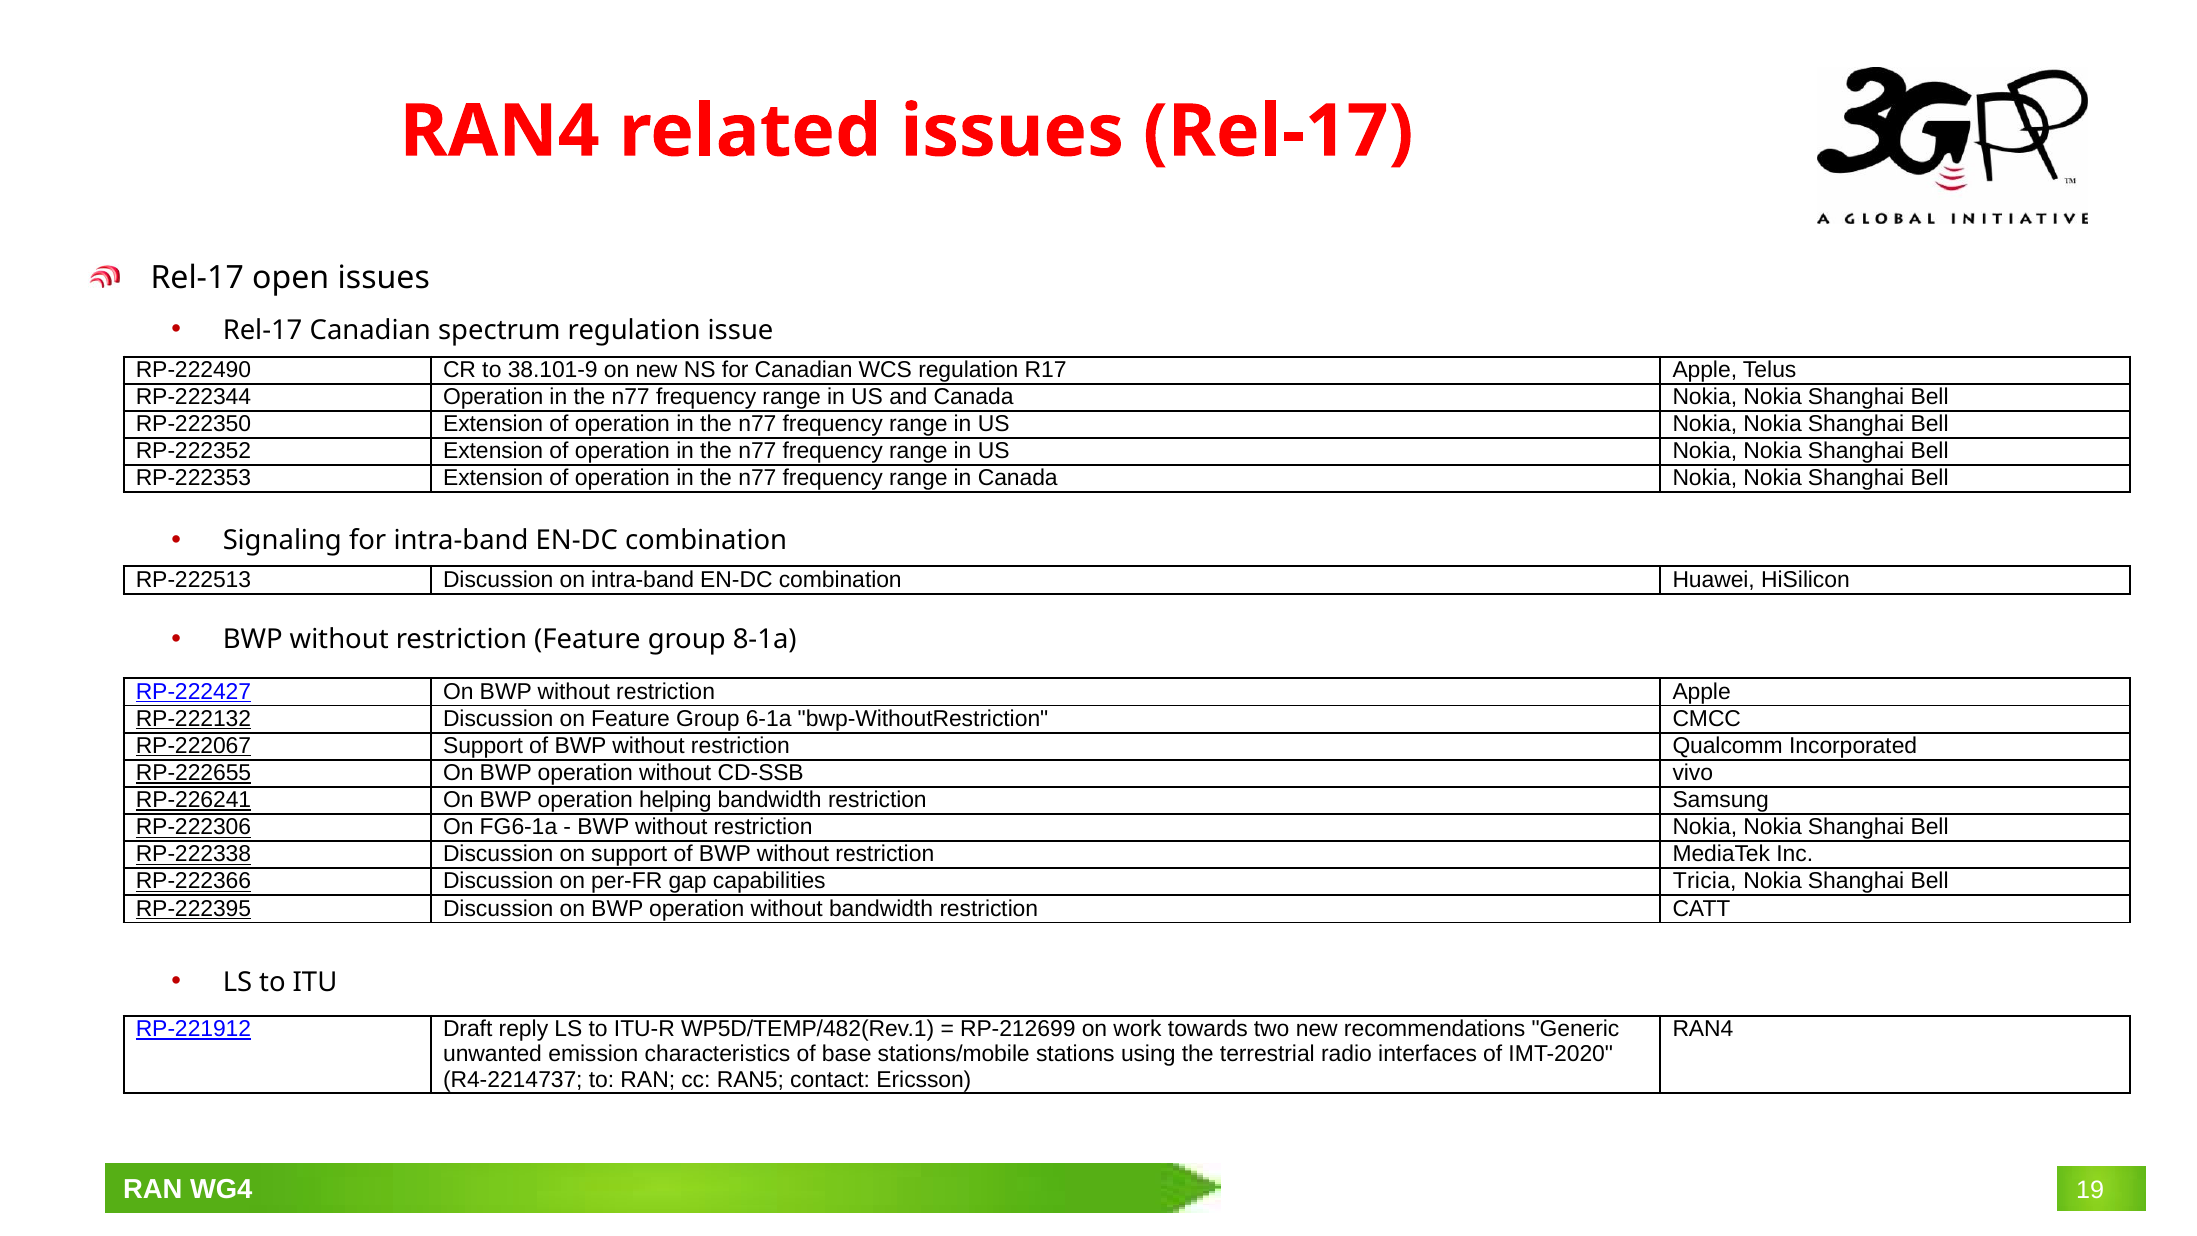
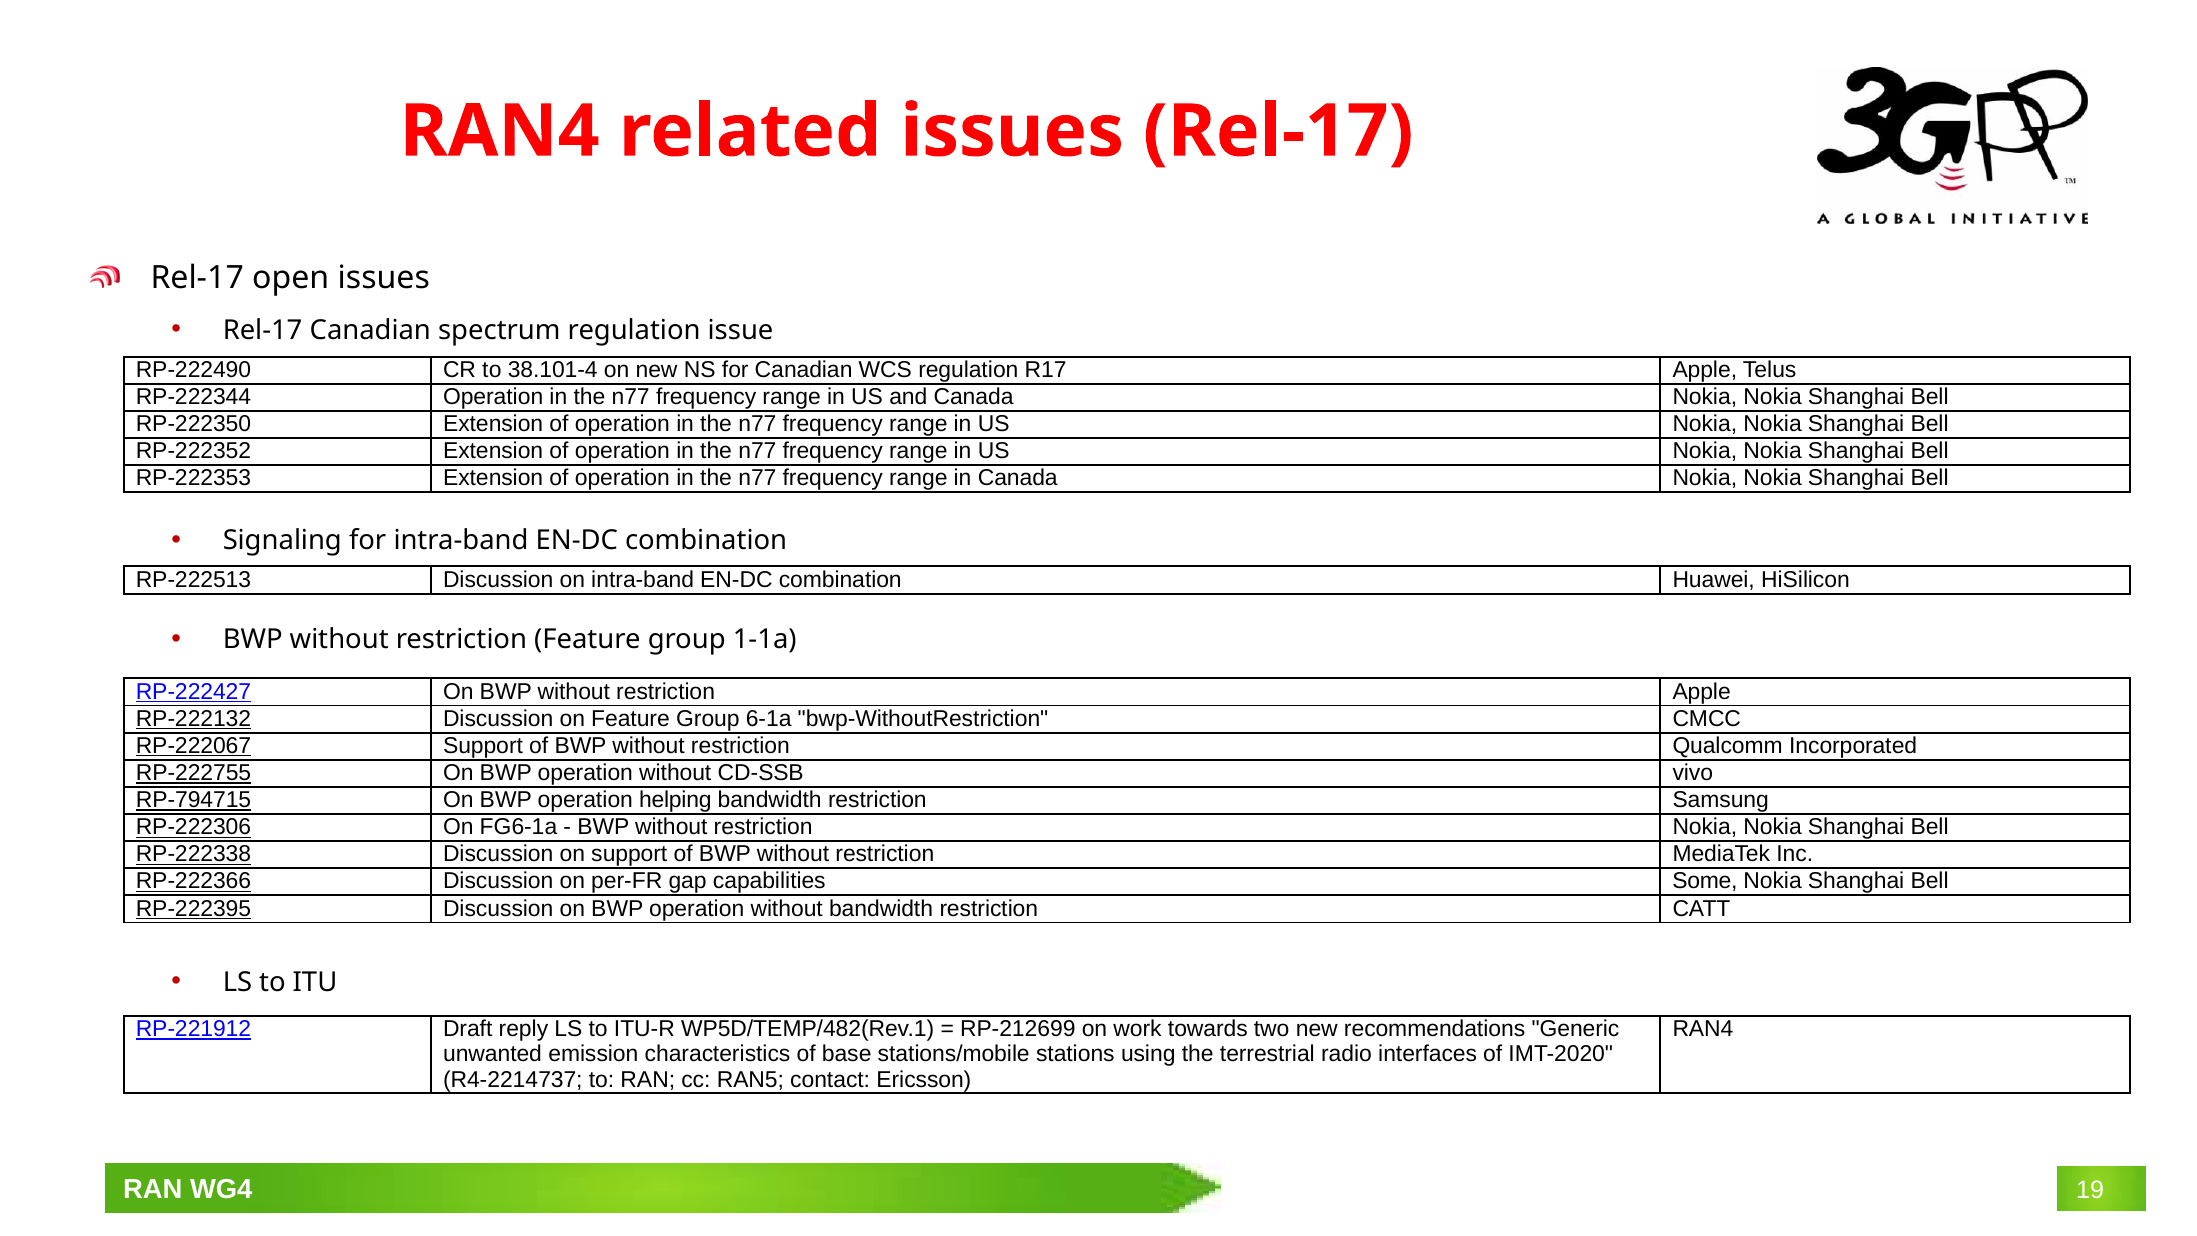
38.101-9: 38.101-9 -> 38.101-4
8-1a: 8-1a -> 1-1a
RP-222655: RP-222655 -> RP-222755
RP-226241: RP-226241 -> RP-794715
Tricia: Tricia -> Some
